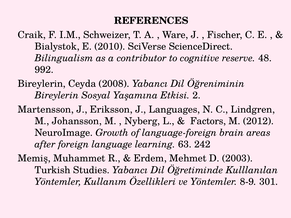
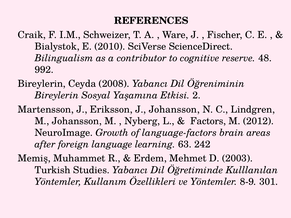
J Languages: Languages -> Johansson
language-foreign: language-foreign -> language-factors
